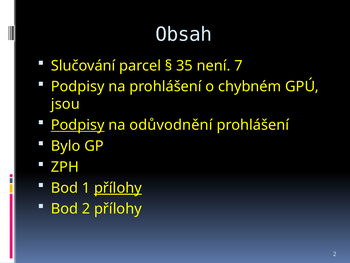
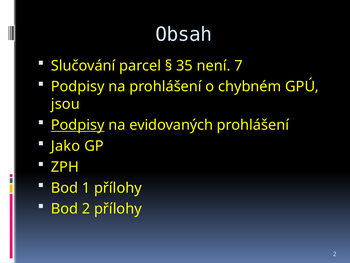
odůvodnění: odůvodnění -> evidovaných
Bylo: Bylo -> Jako
přílohy at (118, 188) underline: present -> none
